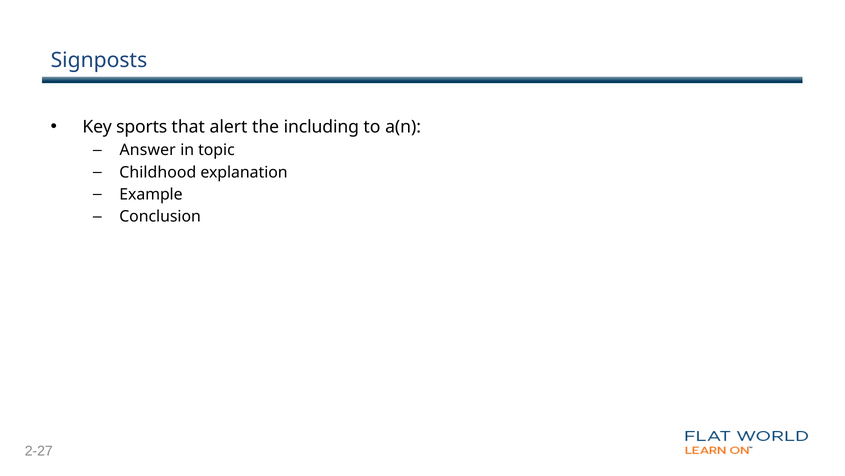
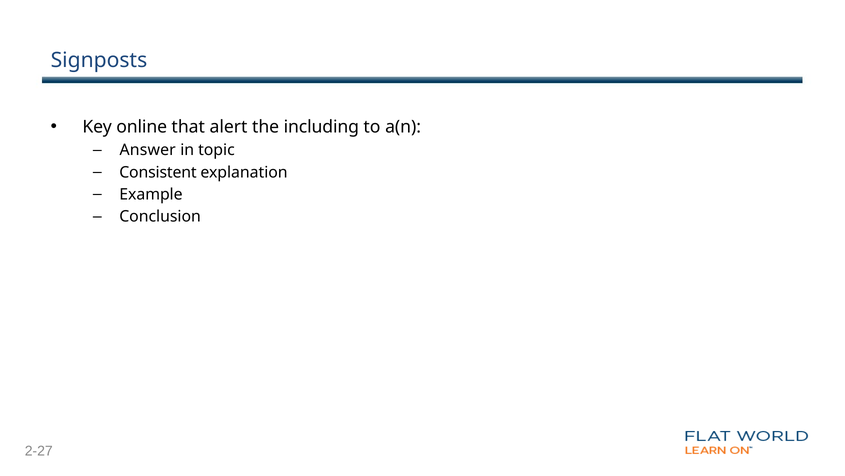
sports: sports -> online
Childhood: Childhood -> Consistent
